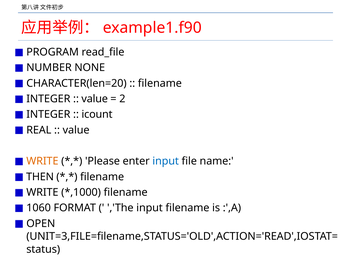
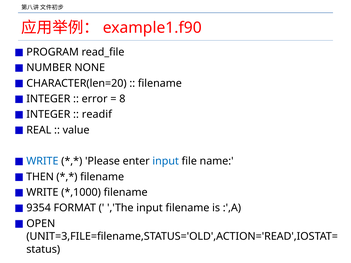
value at (95, 99): value -> error
2: 2 -> 8
icount: icount -> readif
WRITE at (42, 161) colour: orange -> blue
1060: 1060 -> 9354
